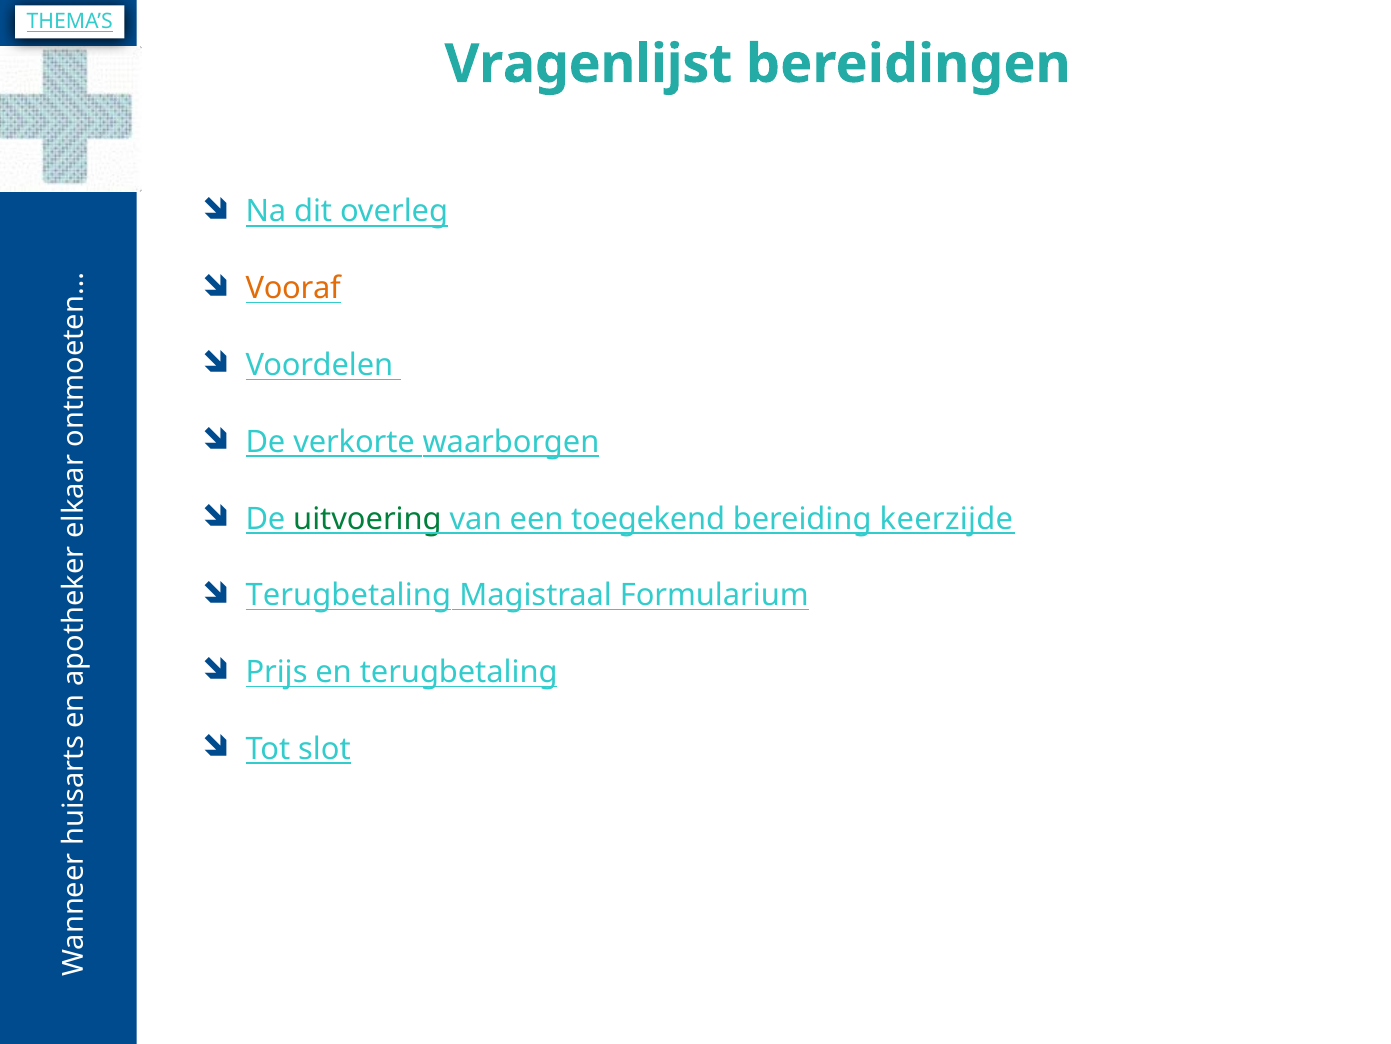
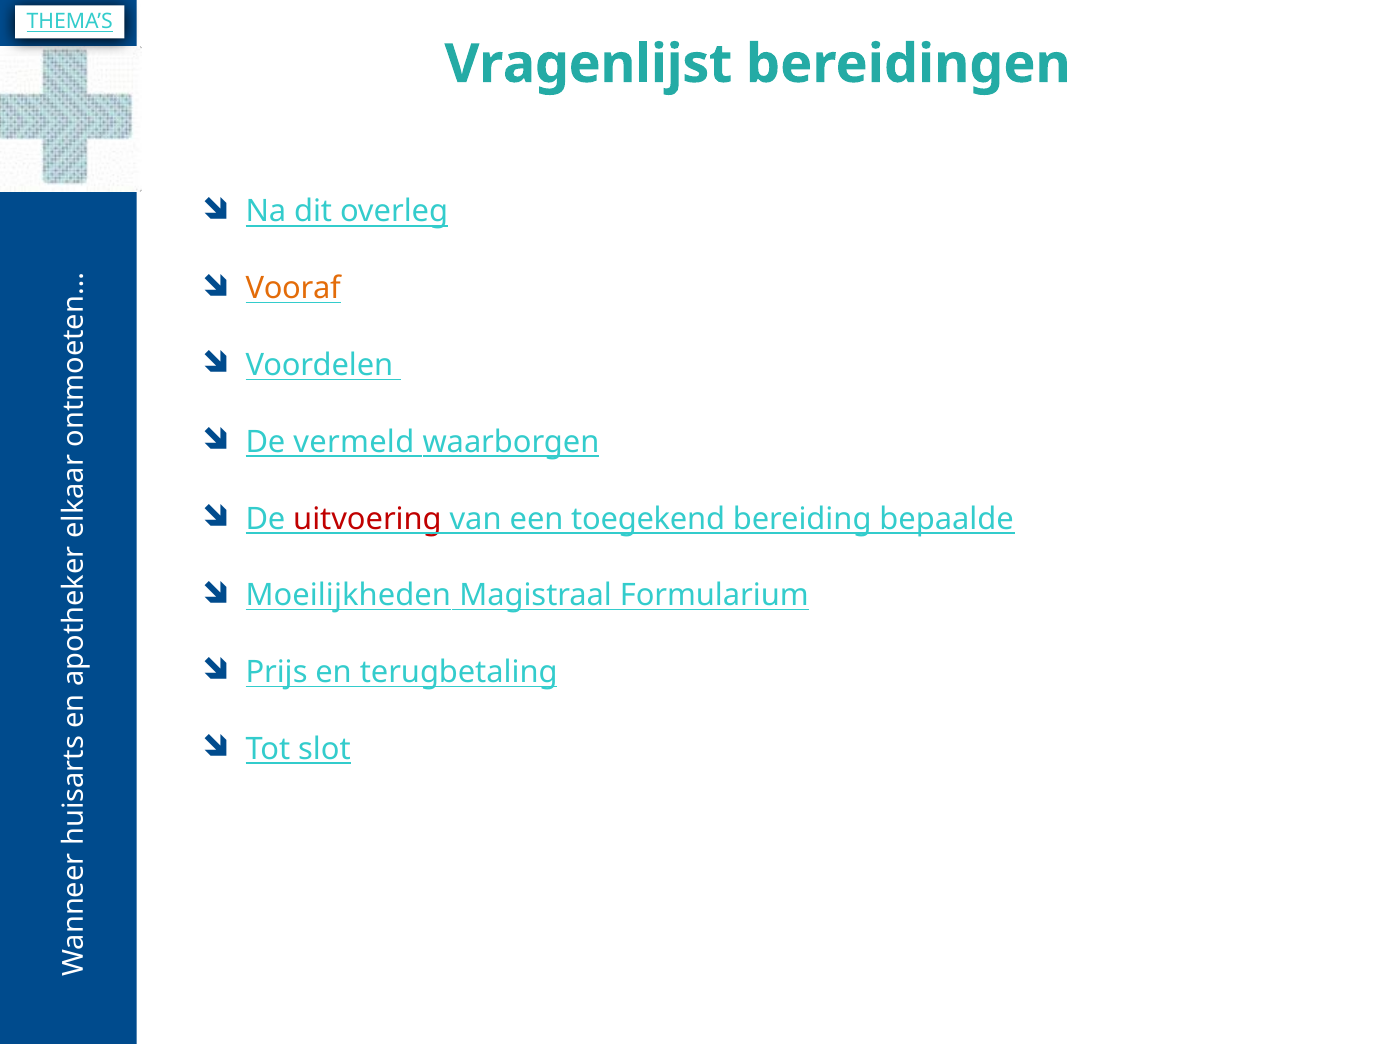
verkorte: verkorte -> vermeld
uitvoering colour: green -> red
keerzijde: keerzijde -> bepaalde
Terugbetaling at (348, 595): Terugbetaling -> Moeilijkheden
